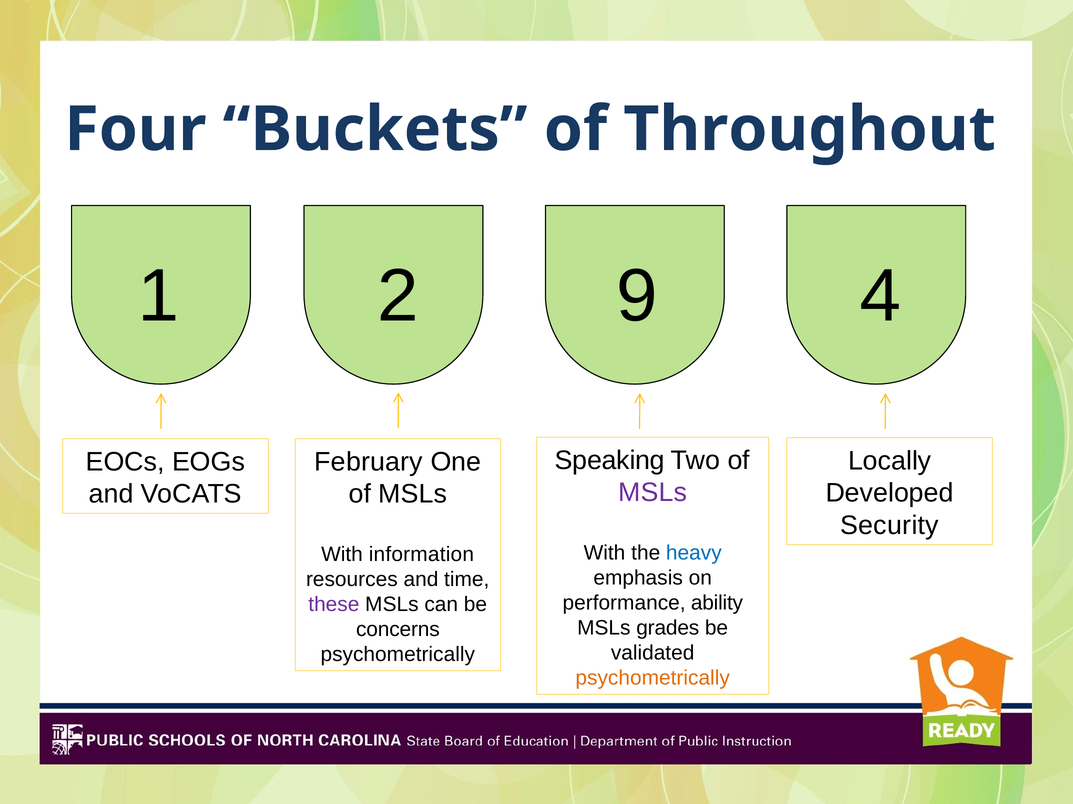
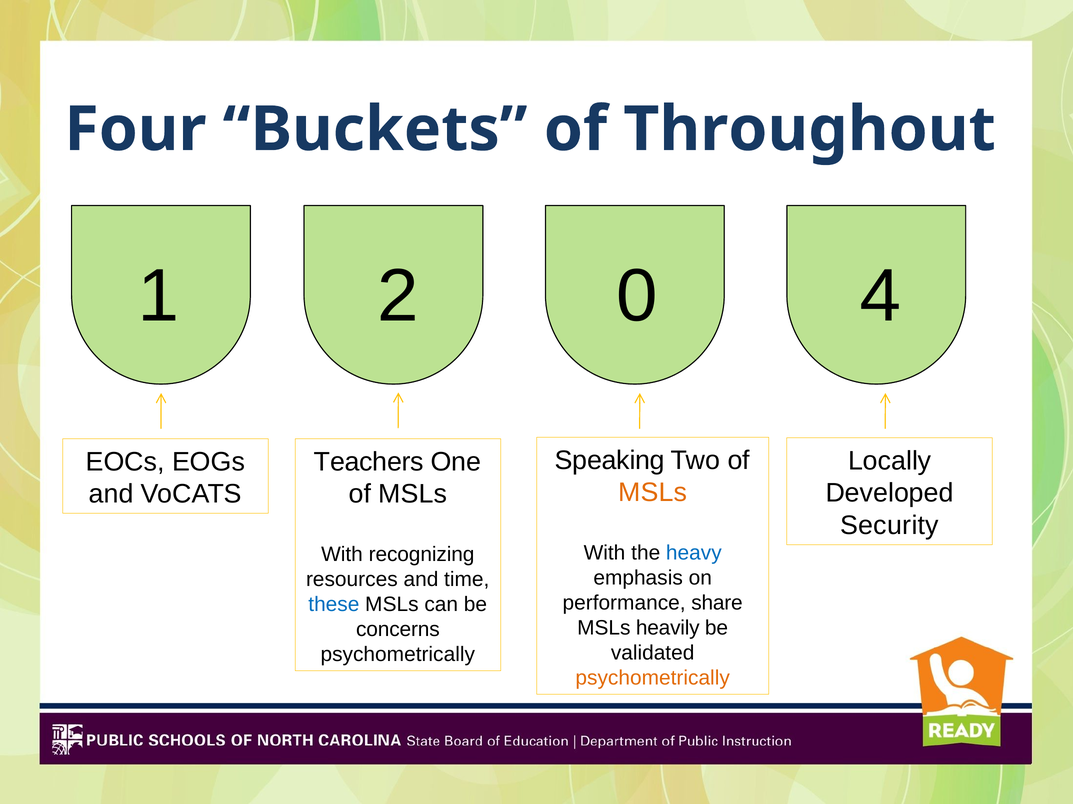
9: 9 -> 0
February: February -> Teachers
MSLs at (653, 493) colour: purple -> orange
information: information -> recognizing
ability: ability -> share
these colour: purple -> blue
grades: grades -> heavily
